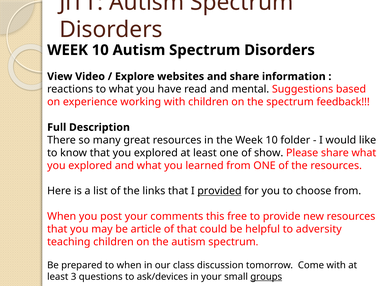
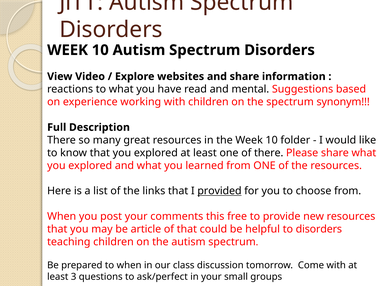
feedback: feedback -> synonym
of show: show -> there
to adversity: adversity -> disorders
ask/devices: ask/devices -> ask/perfect
groups underline: present -> none
